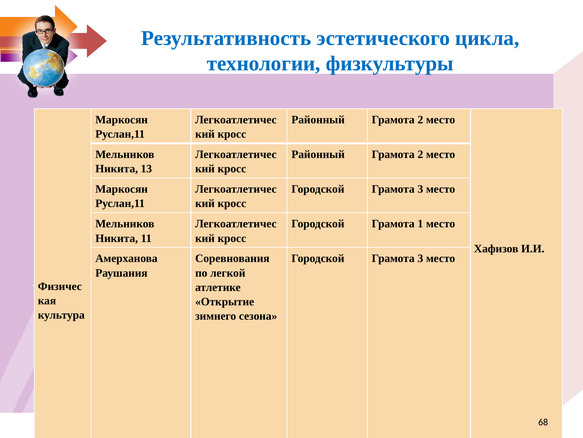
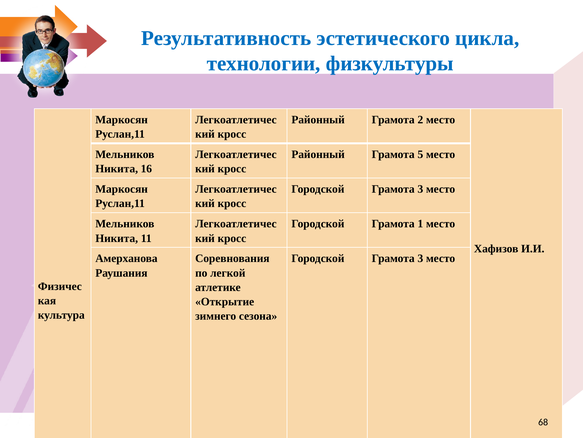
2 at (420, 154): 2 -> 5
13: 13 -> 16
